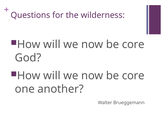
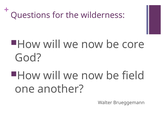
core at (133, 75): core -> field
